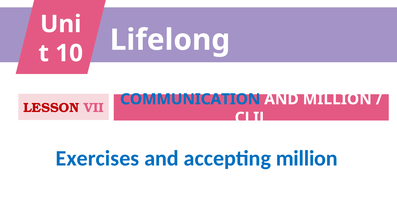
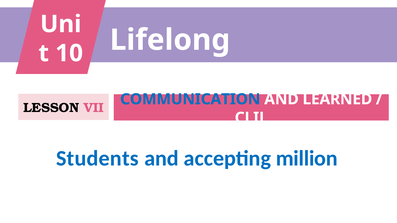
AND MILLION: MILLION -> LEARNED
LESSON colour: red -> black
Exercises: Exercises -> Students
